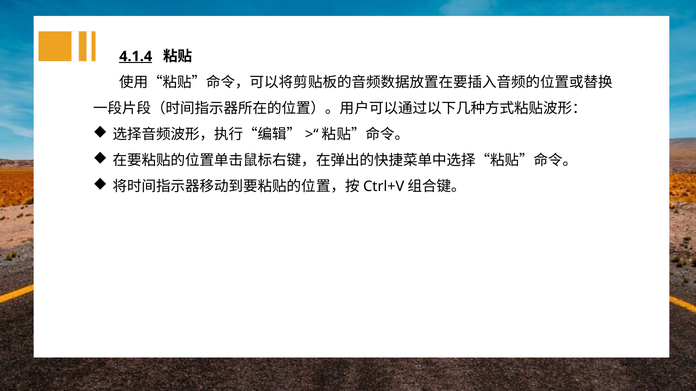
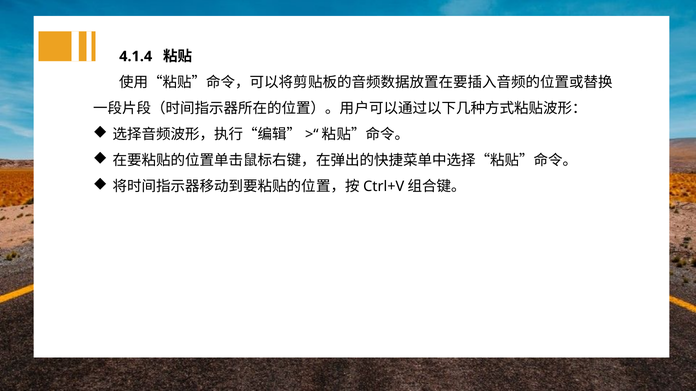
4.1.4 underline: present -> none
